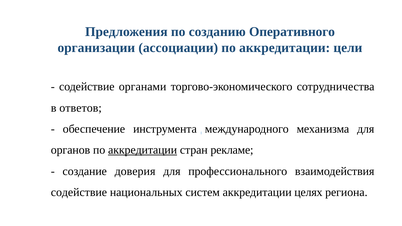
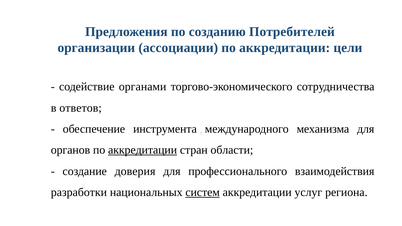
Оперативного: Оперативного -> Потребителей
рекламе: рекламе -> области
содействие at (79, 192): содействие -> разработки
систем underline: none -> present
целях: целях -> услуг
